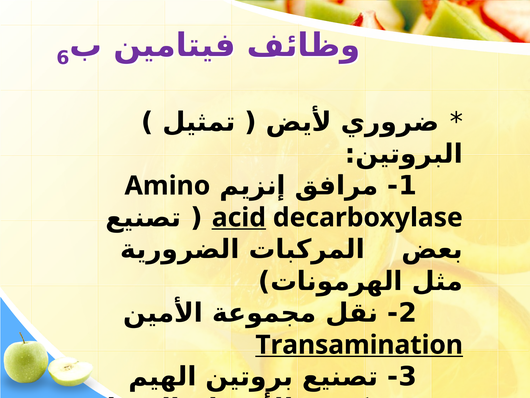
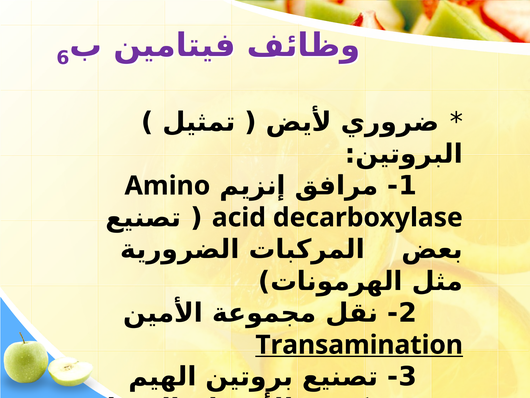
acid underline: present -> none
